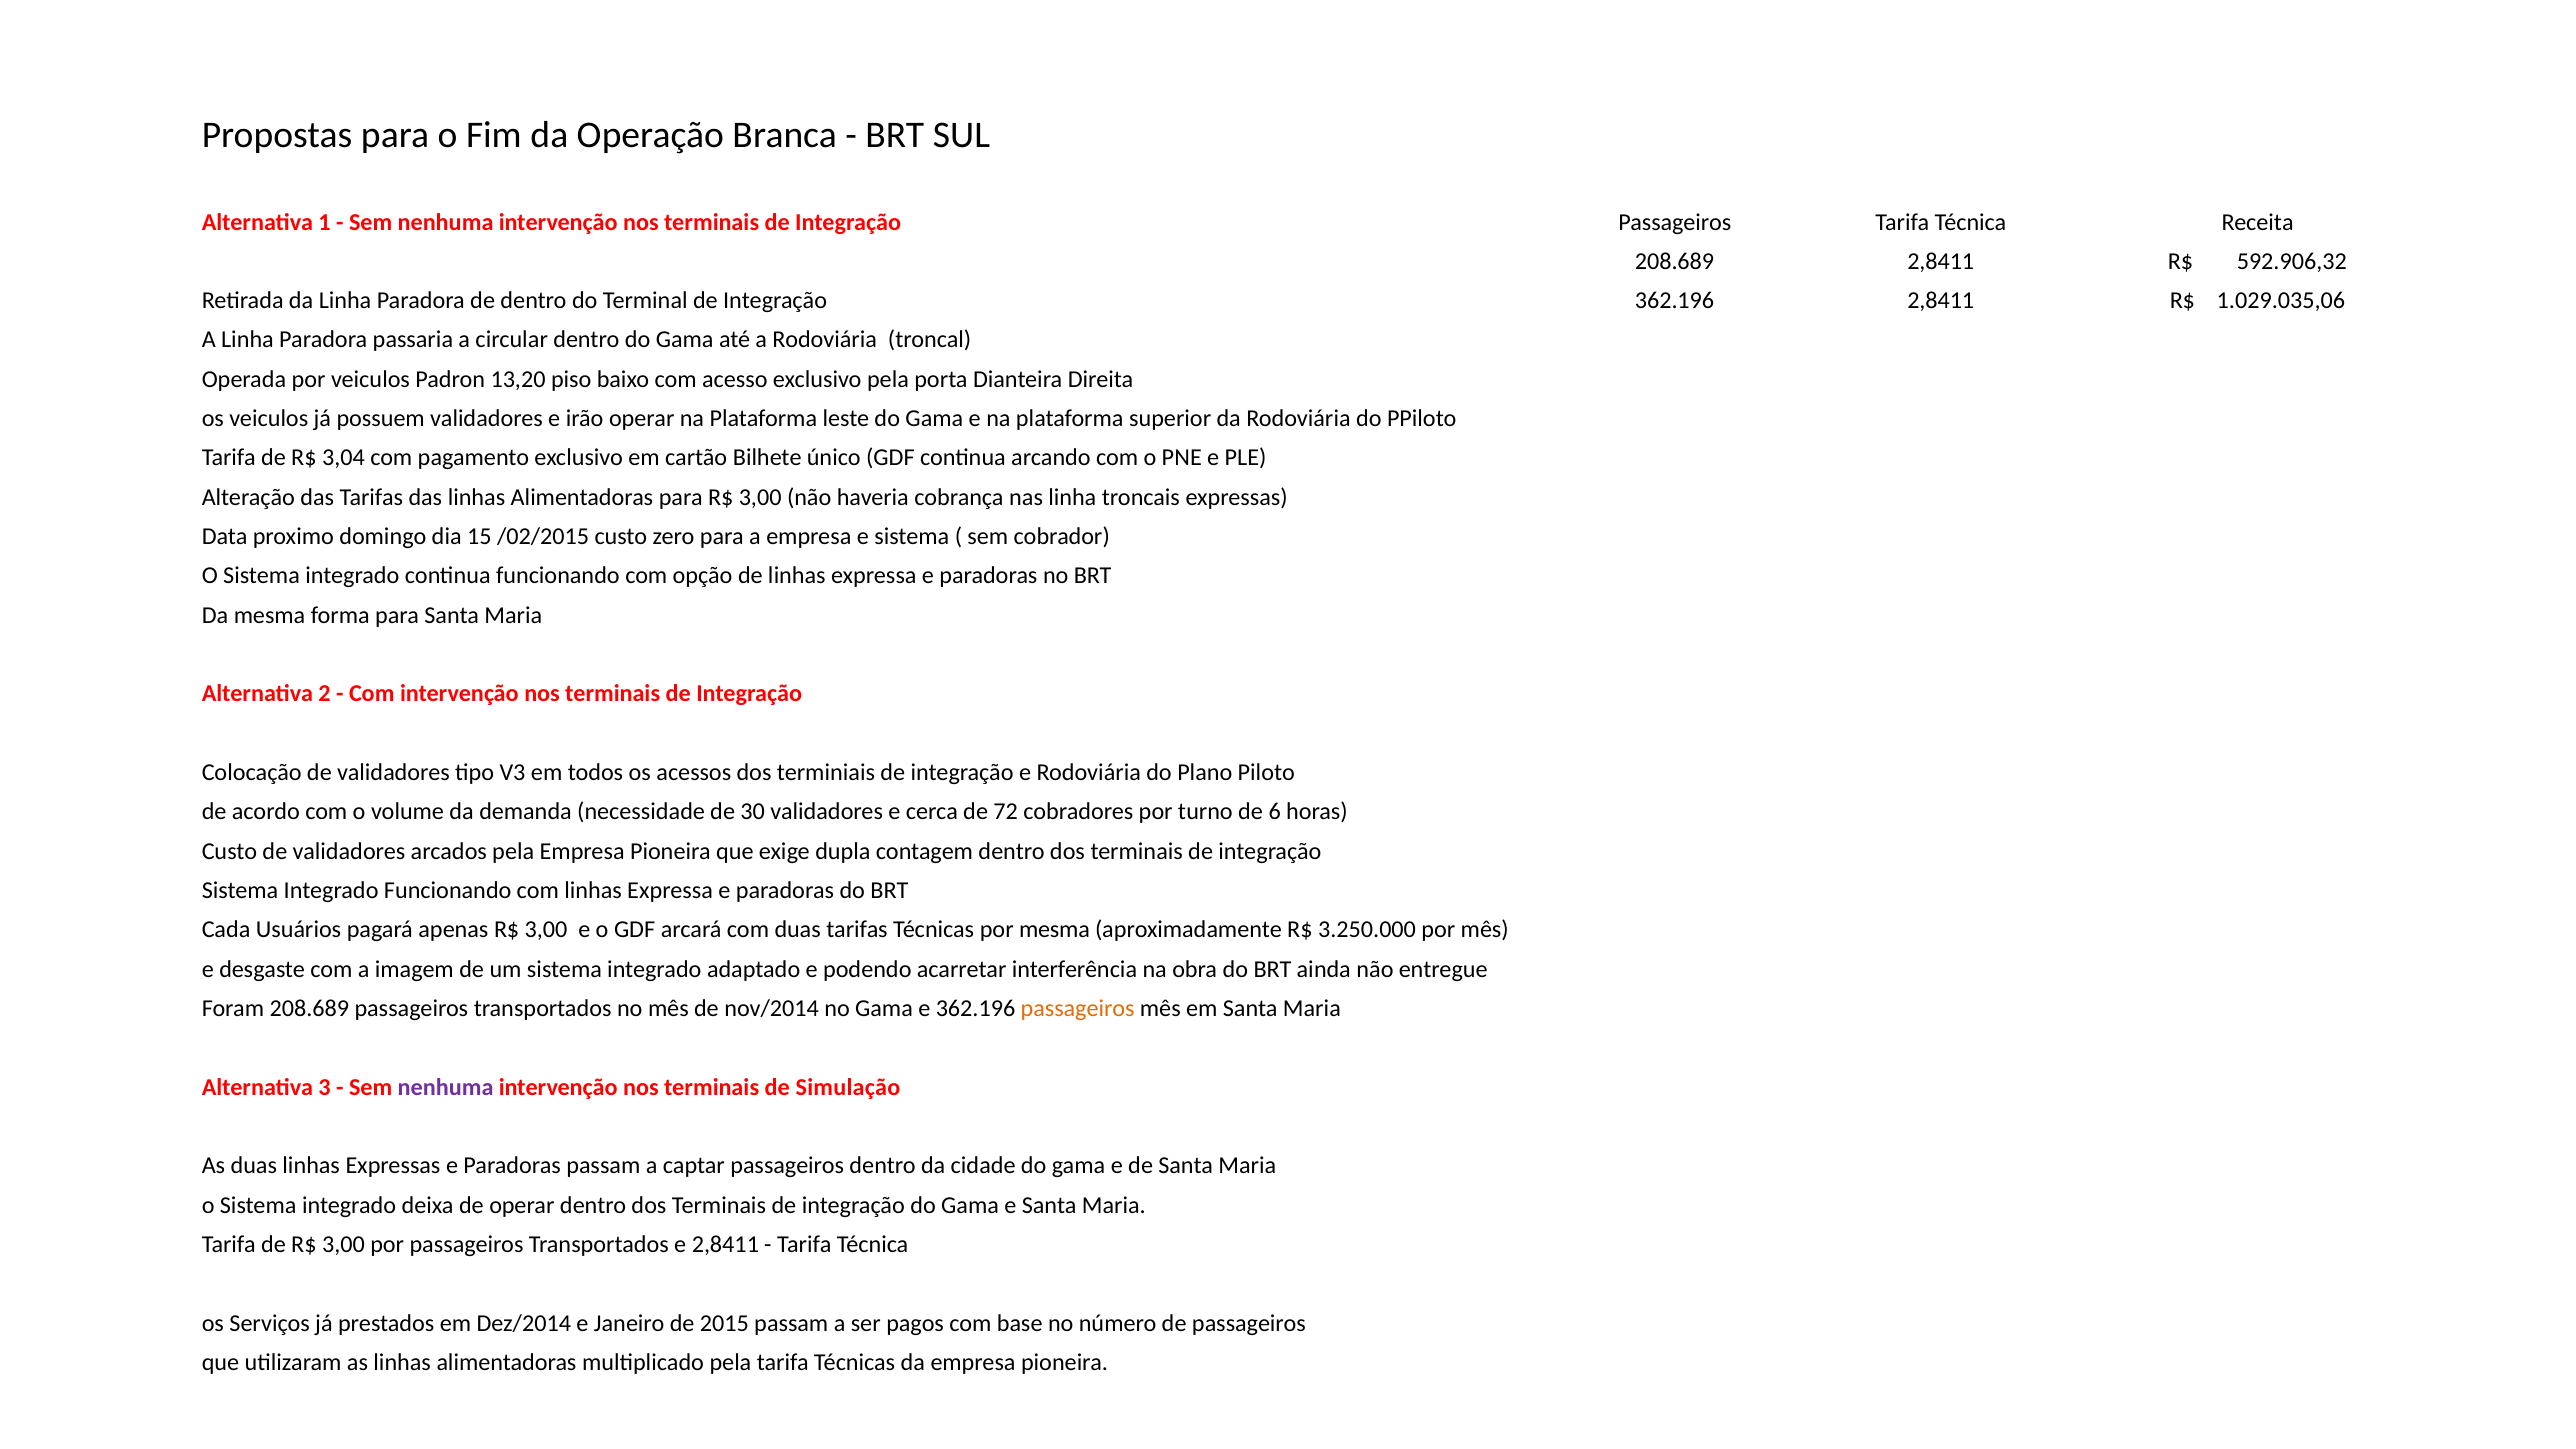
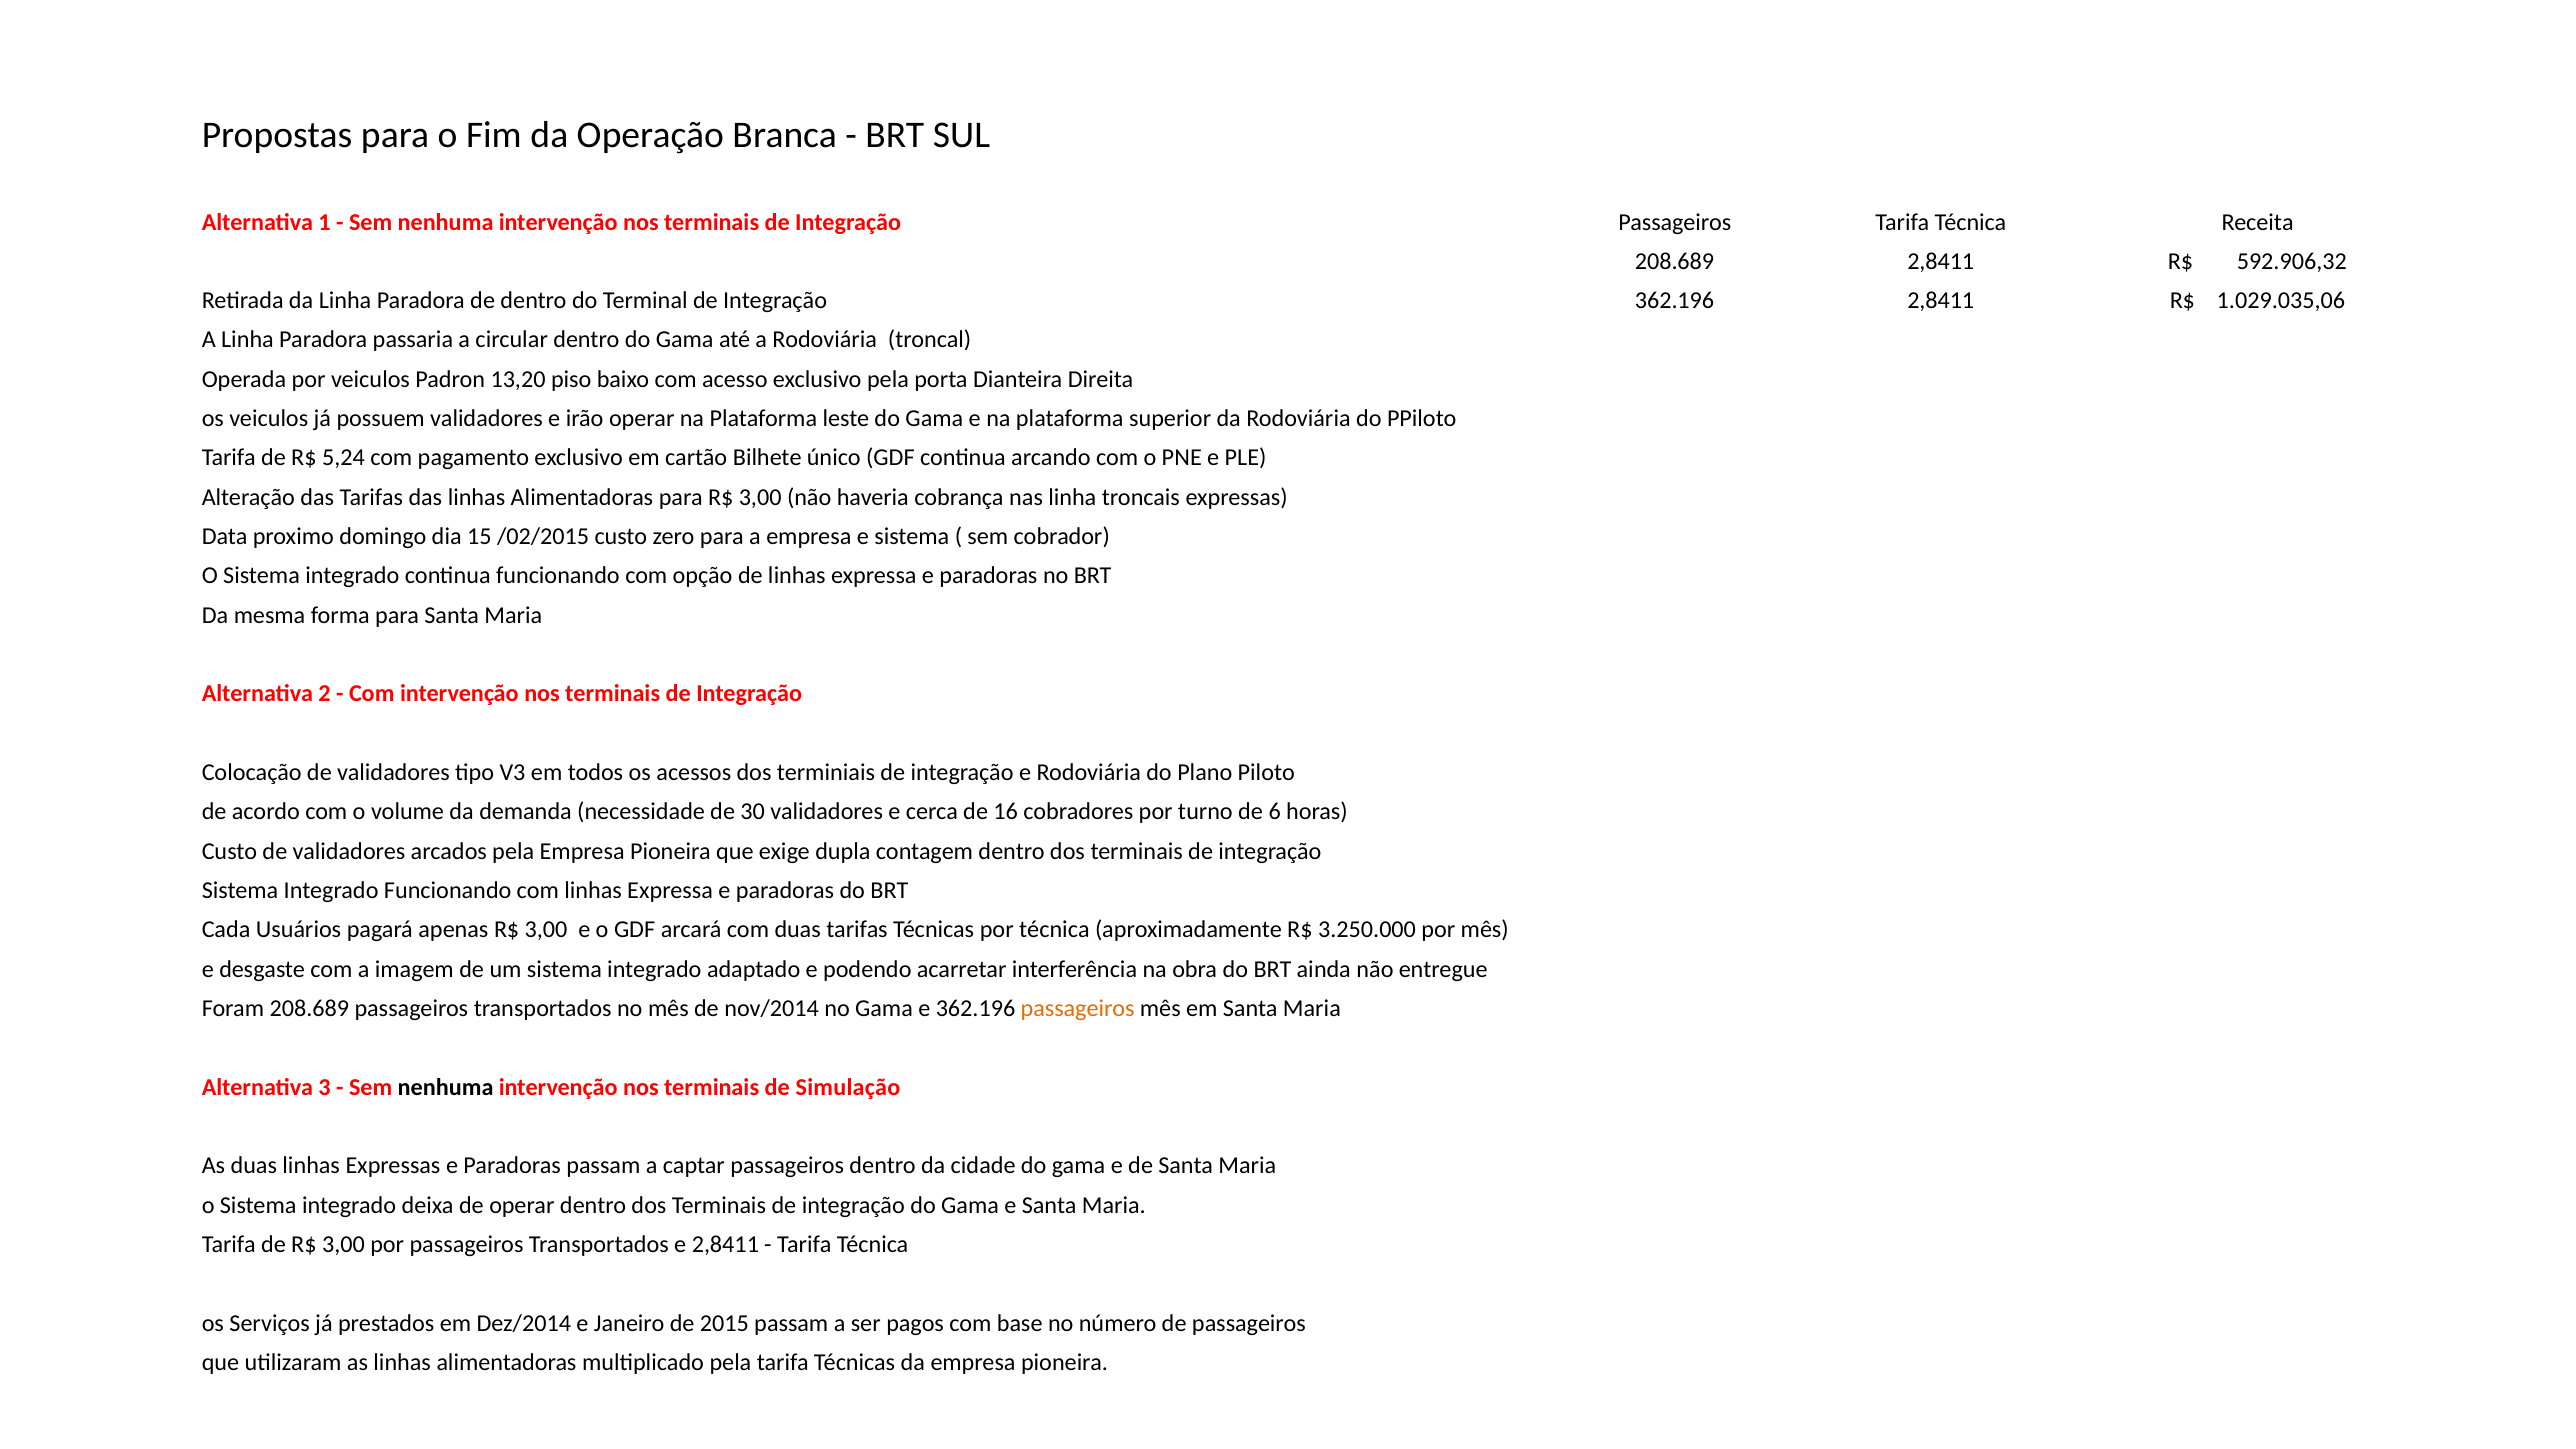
3,04: 3,04 -> 5,24
72: 72 -> 16
por mesma: mesma -> técnica
nenhuma at (446, 1087) colour: purple -> black
